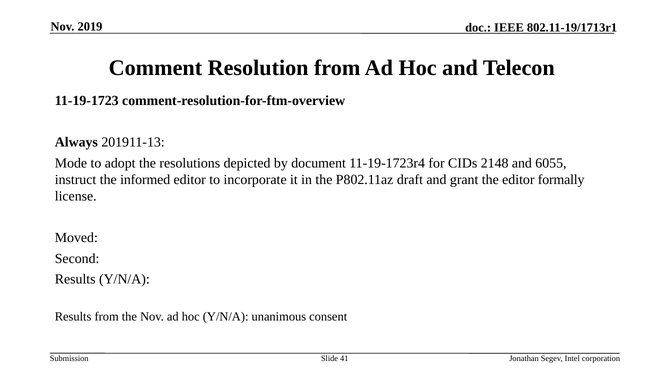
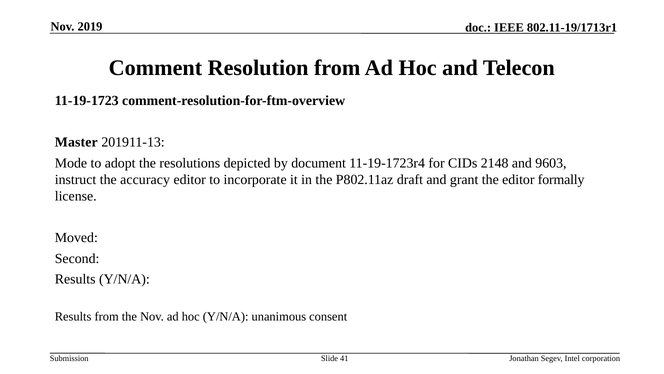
Always: Always -> Master
6055: 6055 -> 9603
informed: informed -> accuracy
